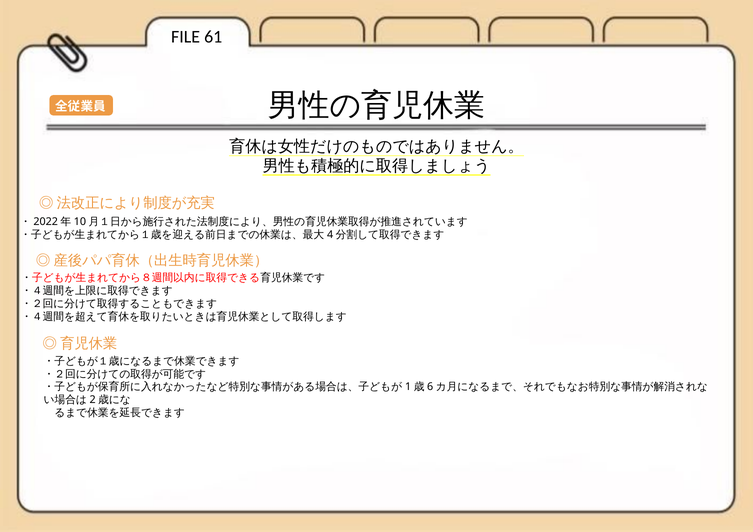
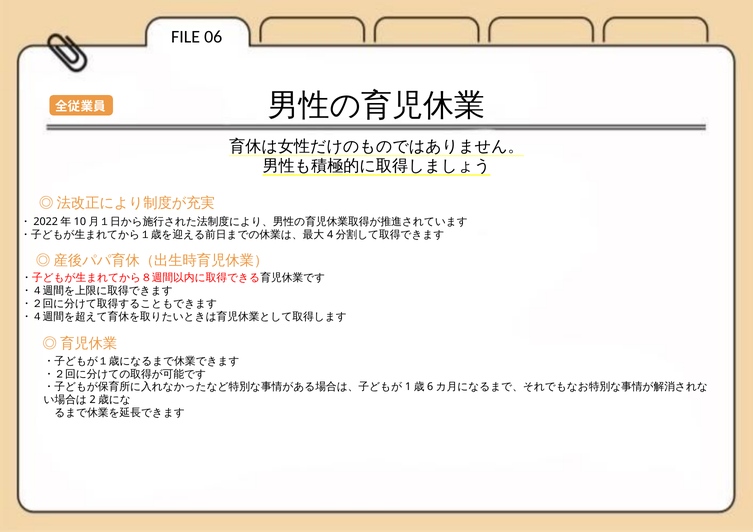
61: 61 -> 06
